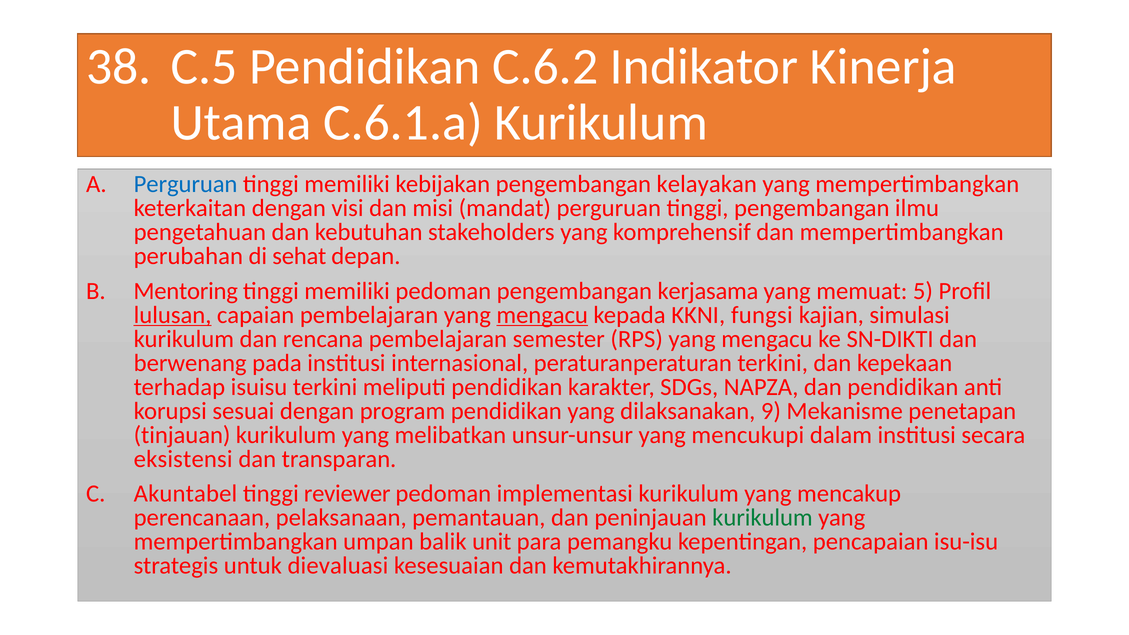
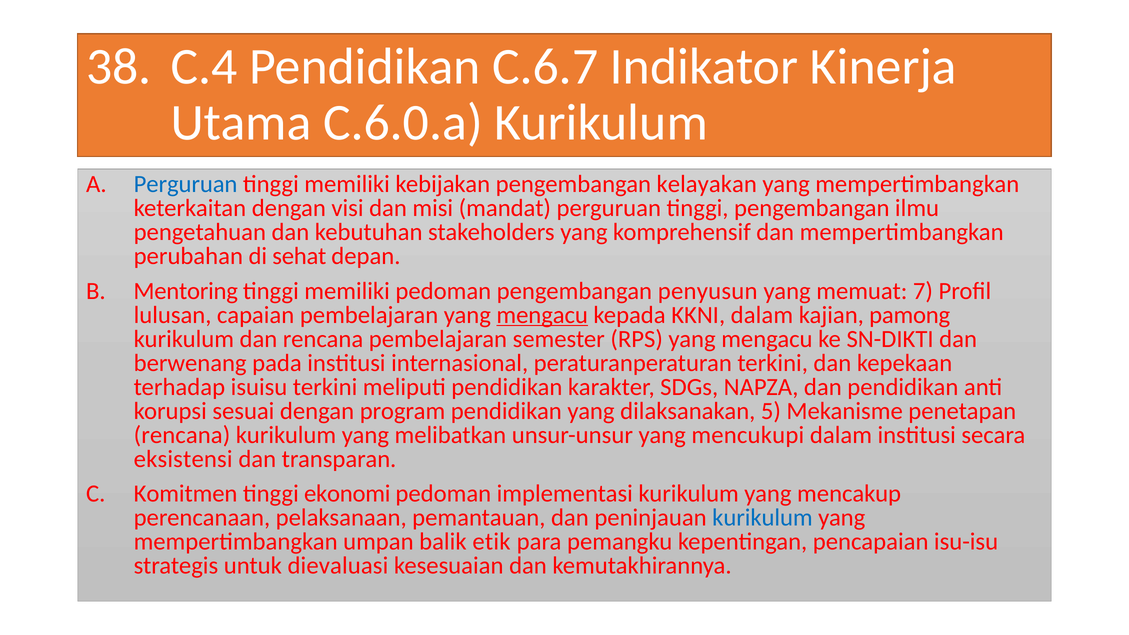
C.5: C.5 -> C.4
C.6.2: C.6.2 -> C.6.7
C.6.1.a: C.6.1.a -> C.6.0.a
kerjasama: kerjasama -> penyusun
5: 5 -> 7
lulusan underline: present -> none
KKNI fungsi: fungsi -> dalam
simulasi: simulasi -> pamong
9: 9 -> 5
tinjauan at (182, 435): tinjauan -> rencana
Akuntabel: Akuntabel -> Komitmen
reviewer: reviewer -> ekonomi
kurikulum at (762, 517) colour: green -> blue
unit: unit -> etik
